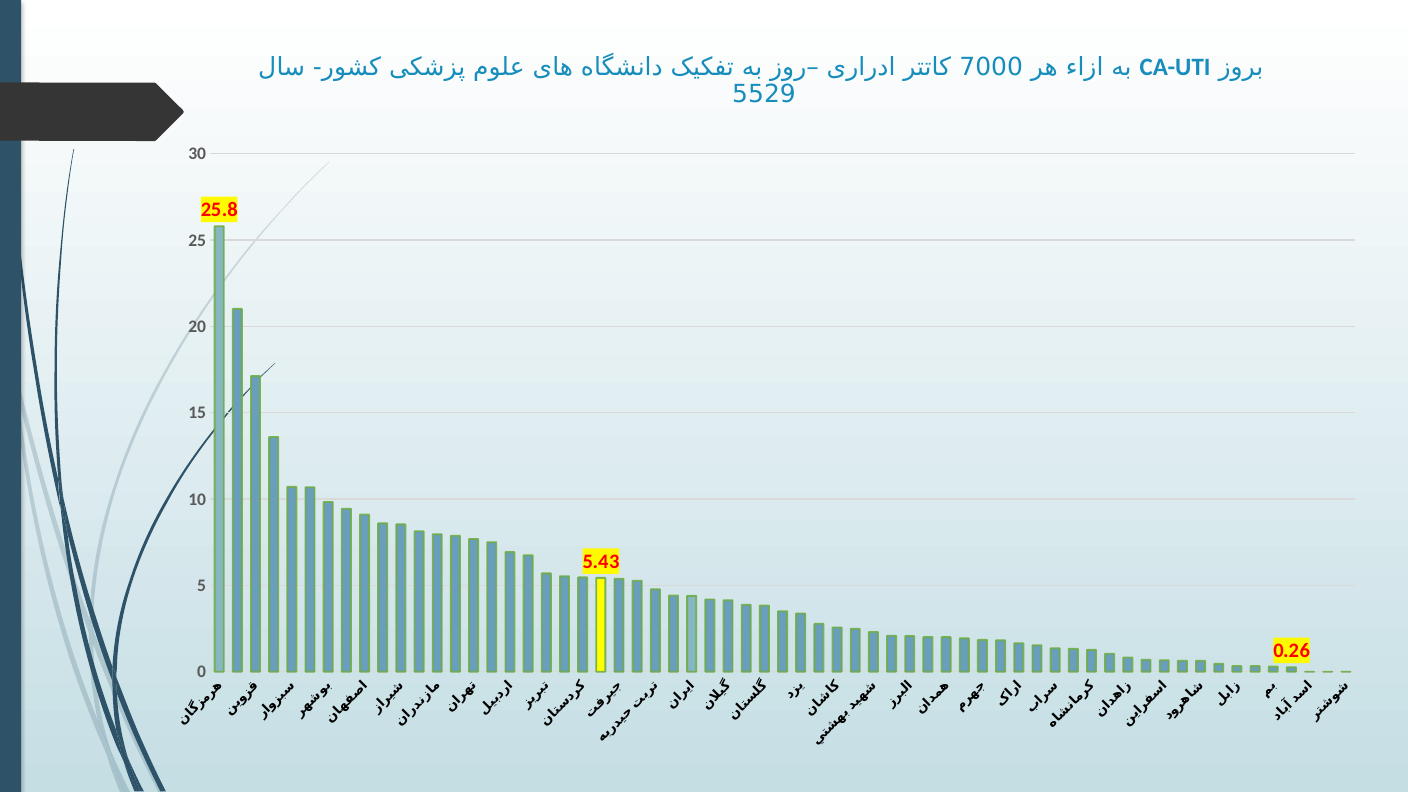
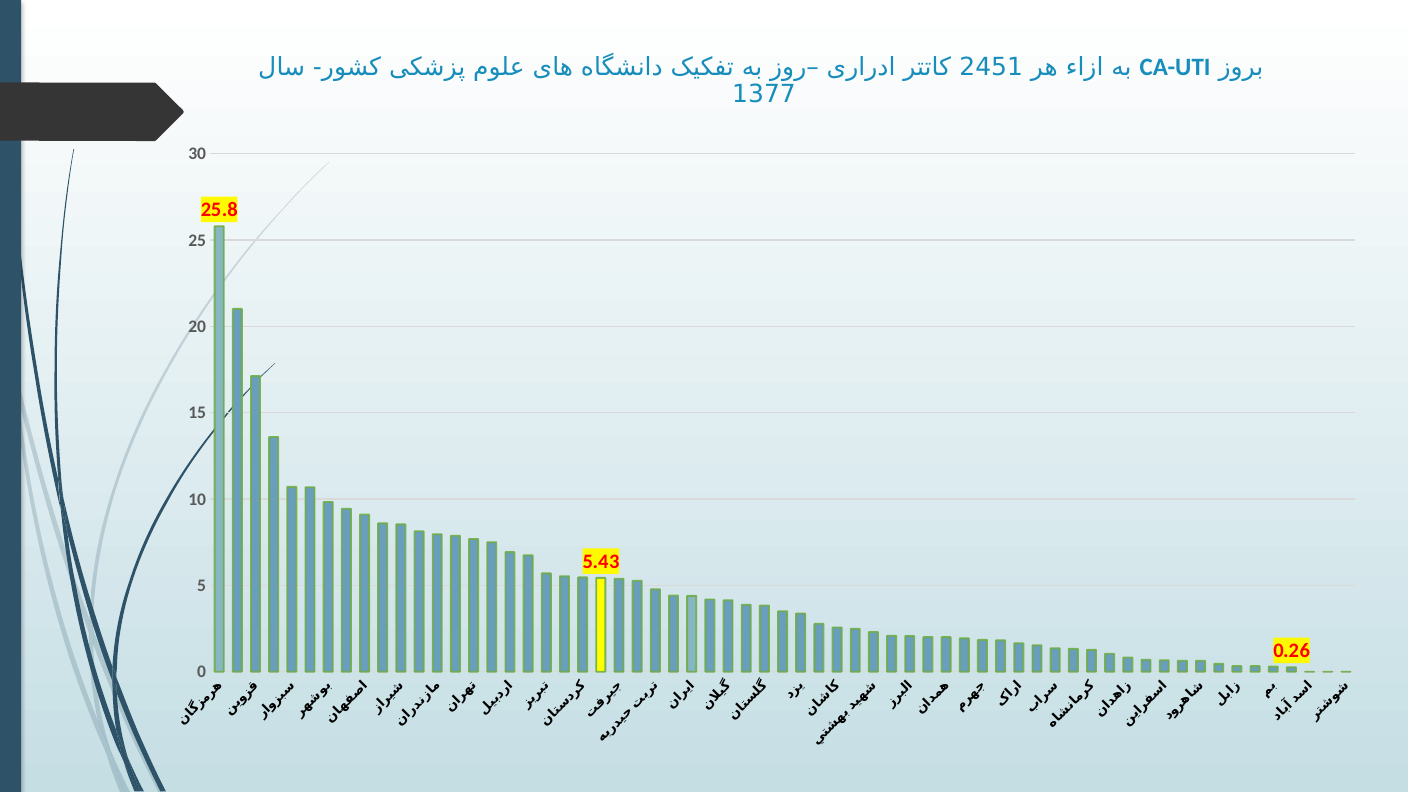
7000: 7000 -> 2451
5529: 5529 -> 1377
